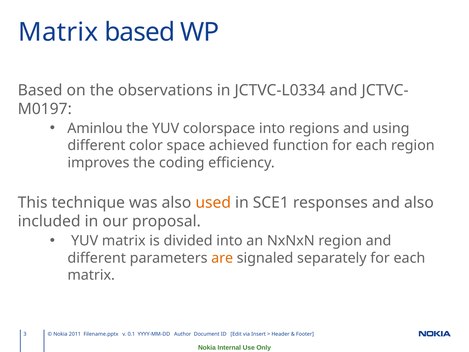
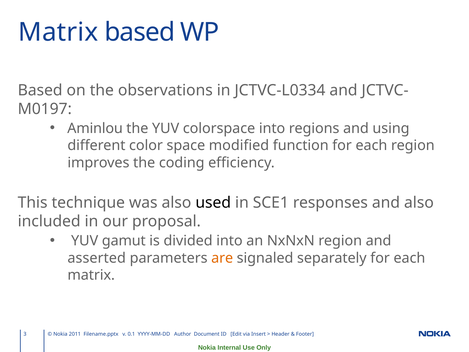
achieved: achieved -> modified
used colour: orange -> black
YUV matrix: matrix -> gamut
different at (97, 258): different -> asserted
